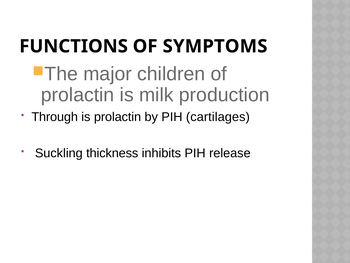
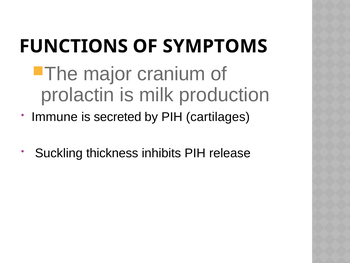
children: children -> cranium
Through: Through -> Immune
is prolactin: prolactin -> secreted
